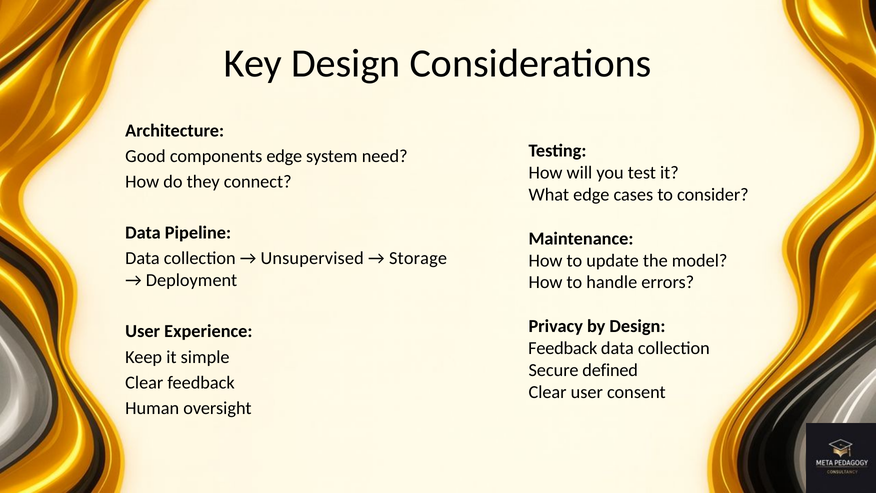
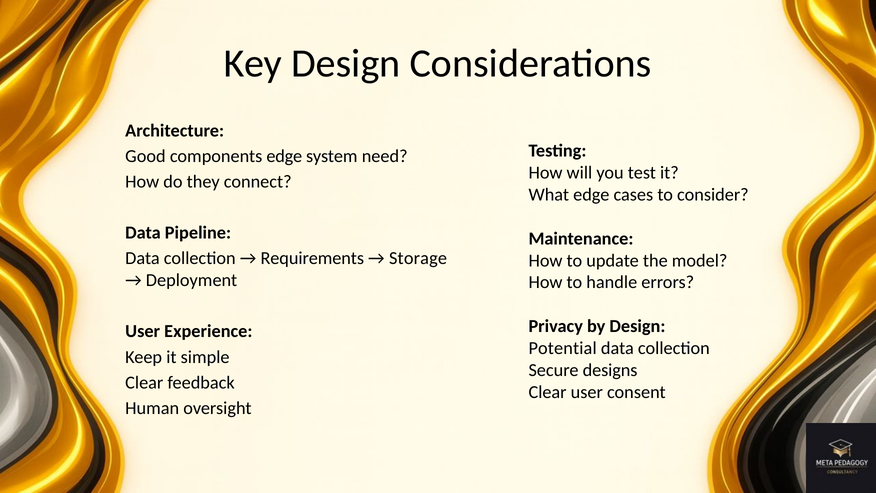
Unsupervised: Unsupervised -> Requirements
Feedback at (563, 348): Feedback -> Potential
defined: defined -> designs
